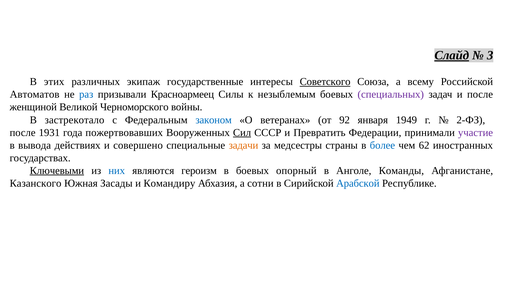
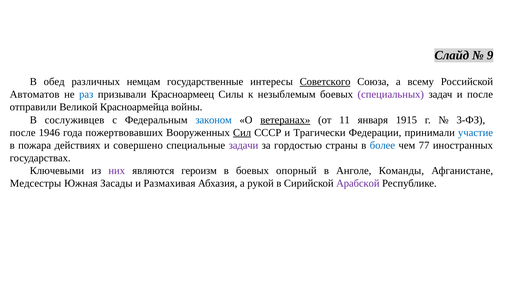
Слайд underline: present -> none
3: 3 -> 9
этих: этих -> обед
экипаж: экипаж -> немцам
женщиной: женщиной -> отправили
Черноморского: Черноморского -> Красноармейца
застрекотало: застрекотало -> сослуживцев
ветеранах underline: none -> present
92: 92 -> 11
1949: 1949 -> 1915
2-ФЗ: 2-ФЗ -> 3-ФЗ
1931: 1931 -> 1946
Превратить: Превратить -> Трагически
участие colour: purple -> blue
вывода: вывода -> пожара
задачи colour: orange -> purple
медсестры: медсестры -> гордостью
62: 62 -> 77
Ключевыми underline: present -> none
них colour: blue -> purple
Казанского: Казанского -> Медсестры
Командиру: Командиру -> Размахивая
сотни: сотни -> рукой
Арабской colour: blue -> purple
